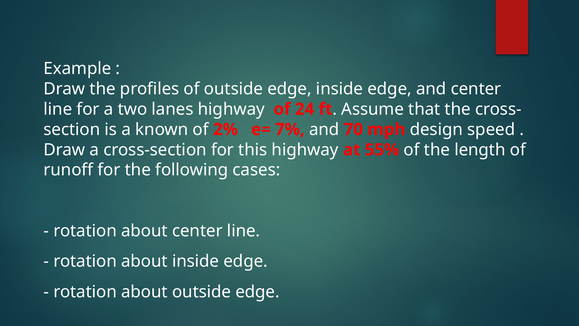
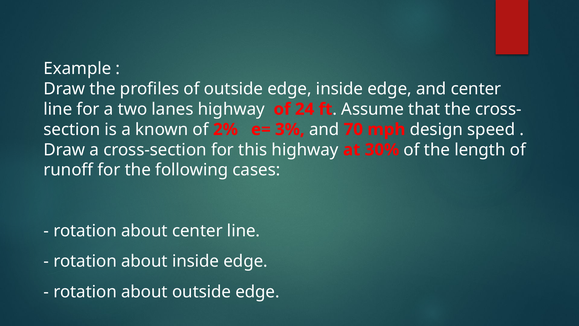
7%: 7% -> 3%
55%: 55% -> 30%
